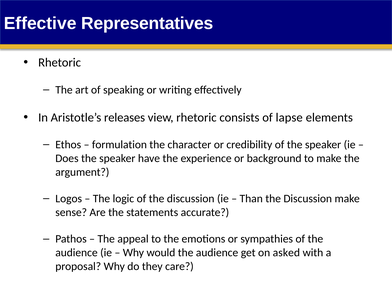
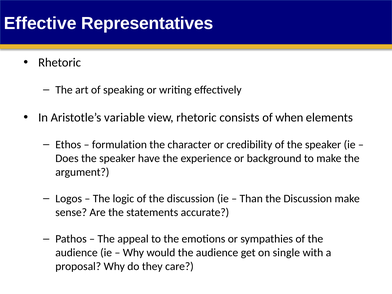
releases: releases -> variable
lapse: lapse -> when
asked: asked -> single
